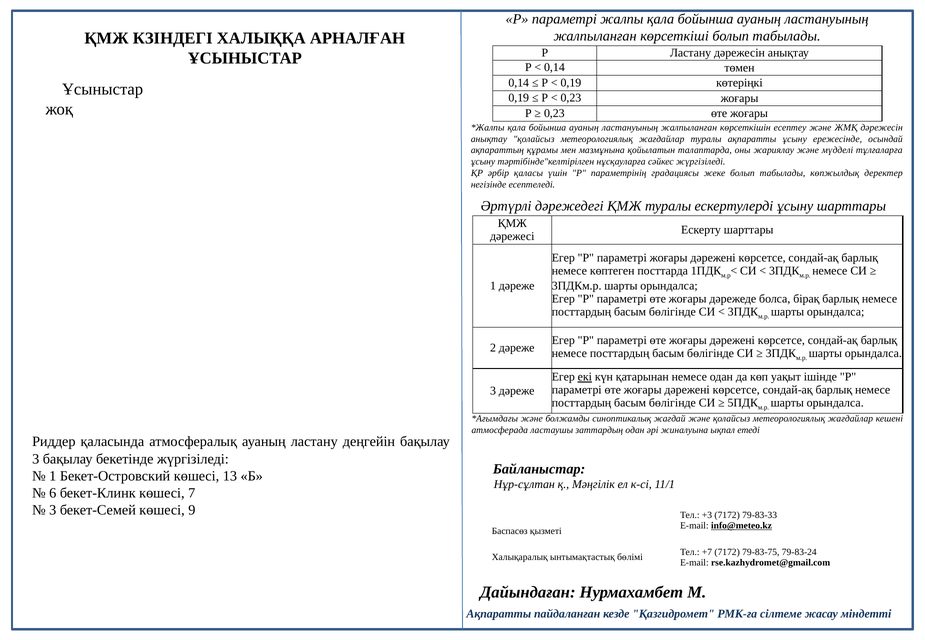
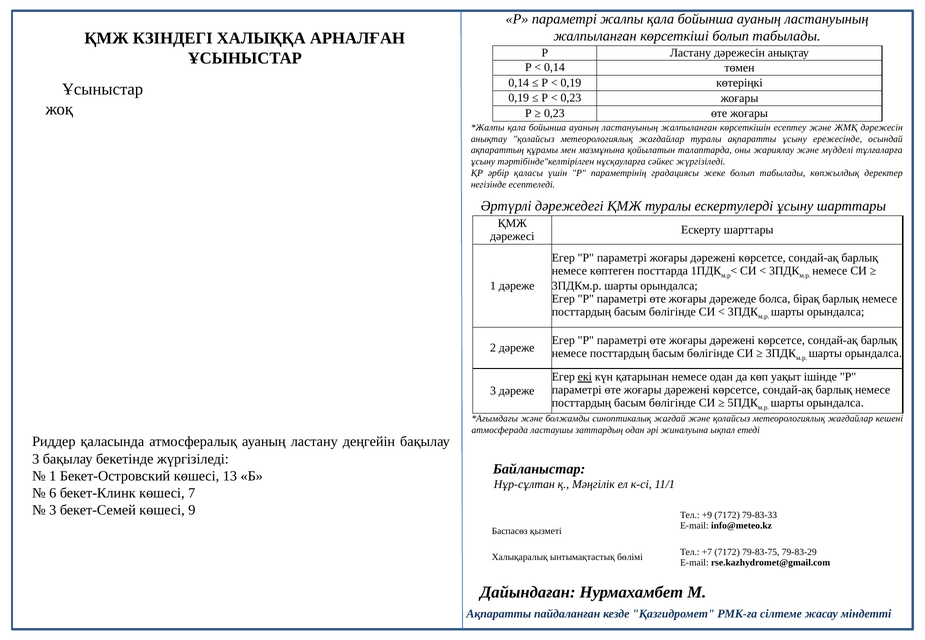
+3: +3 -> +9
info@meteo.kz underline: present -> none
79-83-24: 79-83-24 -> 79-83-29
